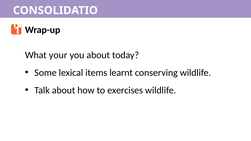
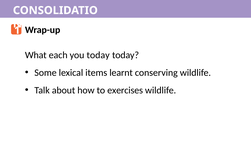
your: your -> each
you about: about -> today
